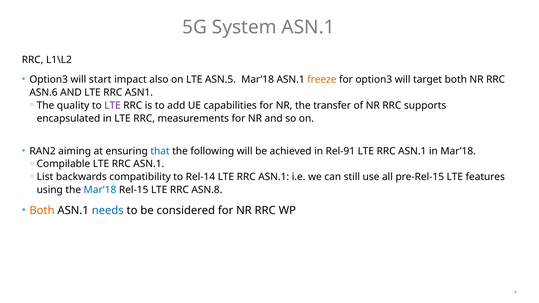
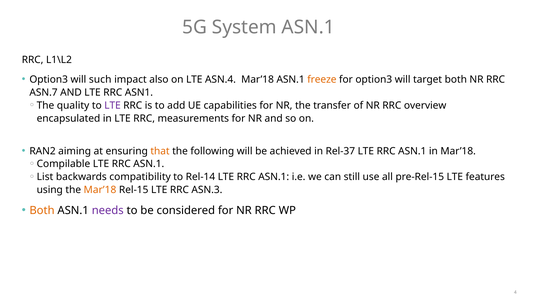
start: start -> such
ASN.5: ASN.5 -> ASN.4
ASN.6: ASN.6 -> ASN.7
supports: supports -> overview
that colour: blue -> orange
Rel-91: Rel-91 -> Rel-37
Mar’18 at (100, 190) colour: blue -> orange
ASN.8: ASN.8 -> ASN.3
needs colour: blue -> purple
